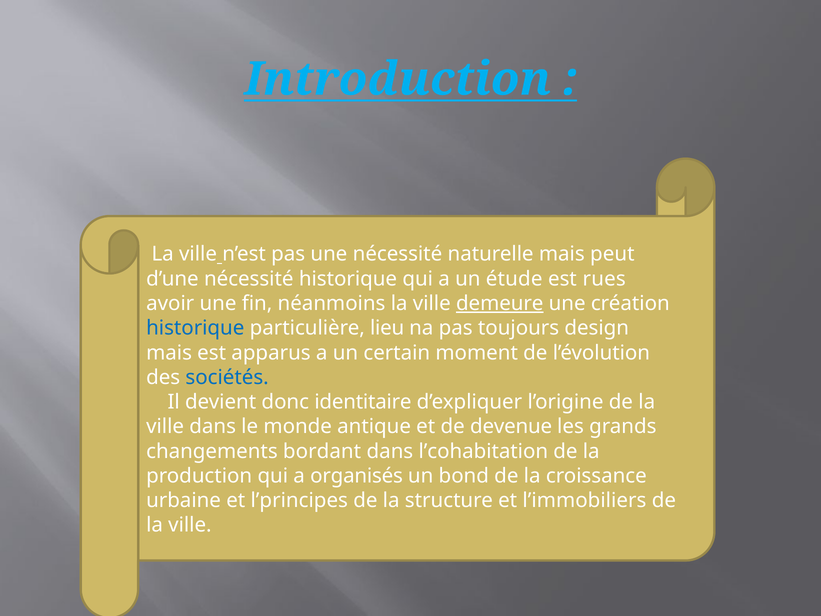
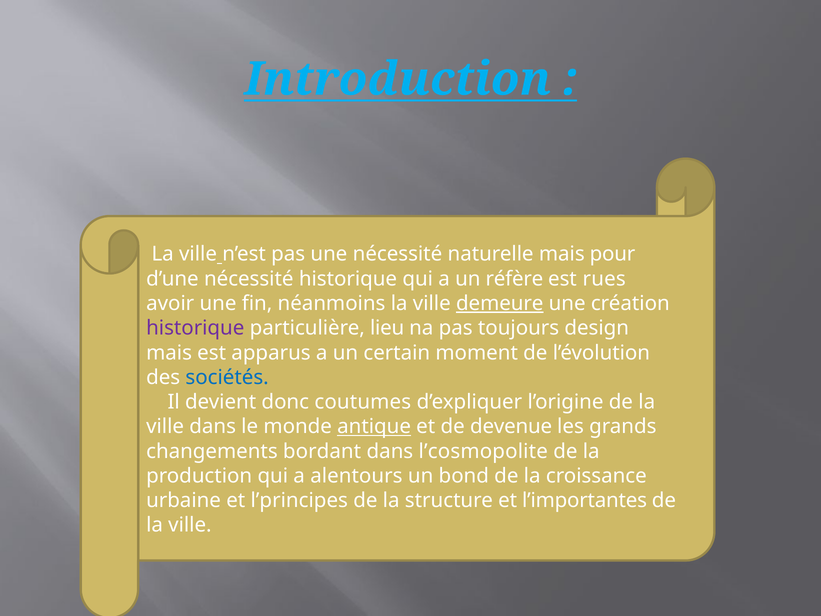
peut: peut -> pour
étude: étude -> réfère
historique at (195, 328) colour: blue -> purple
identitaire: identitaire -> coutumes
antique underline: none -> present
l’cohabitation: l’cohabitation -> l’cosmopolite
organisés: organisés -> alentours
l’immobiliers: l’immobiliers -> l’importantes
